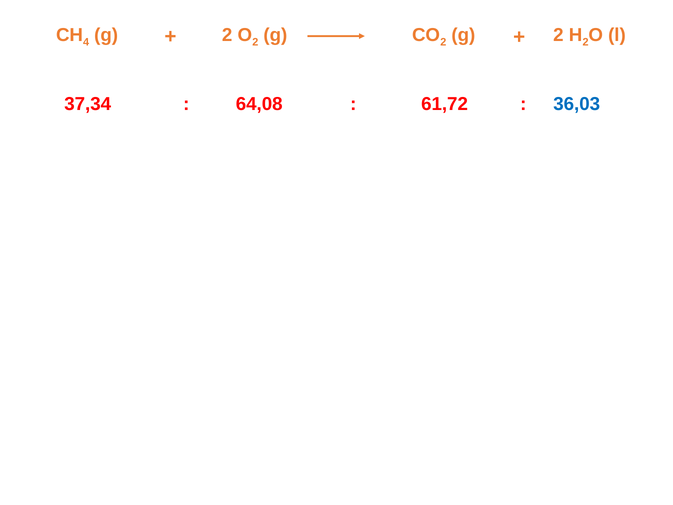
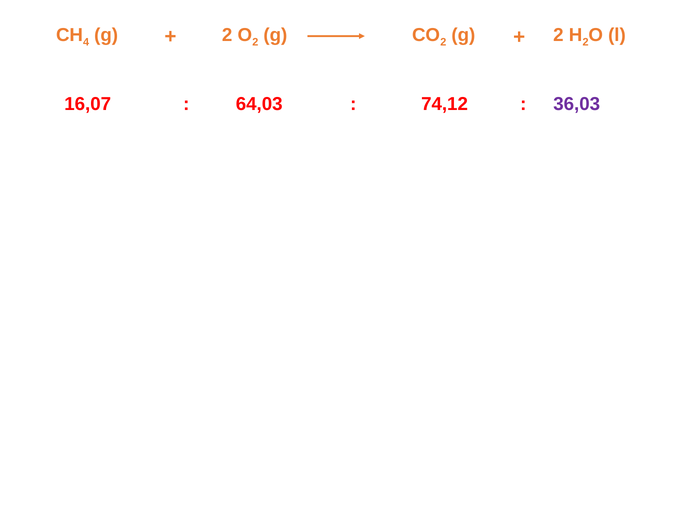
37,34: 37,34 -> 16,07
64,08: 64,08 -> 64,03
61,72: 61,72 -> 74,12
36,03 colour: blue -> purple
